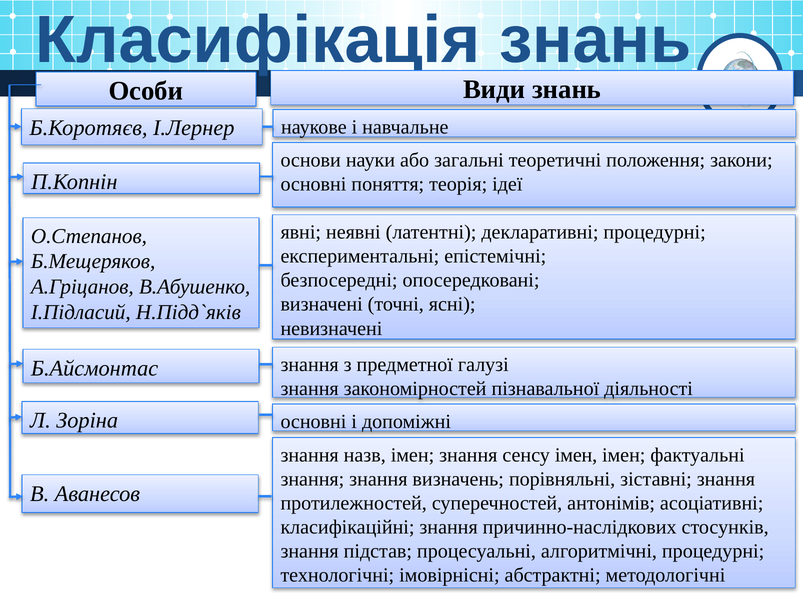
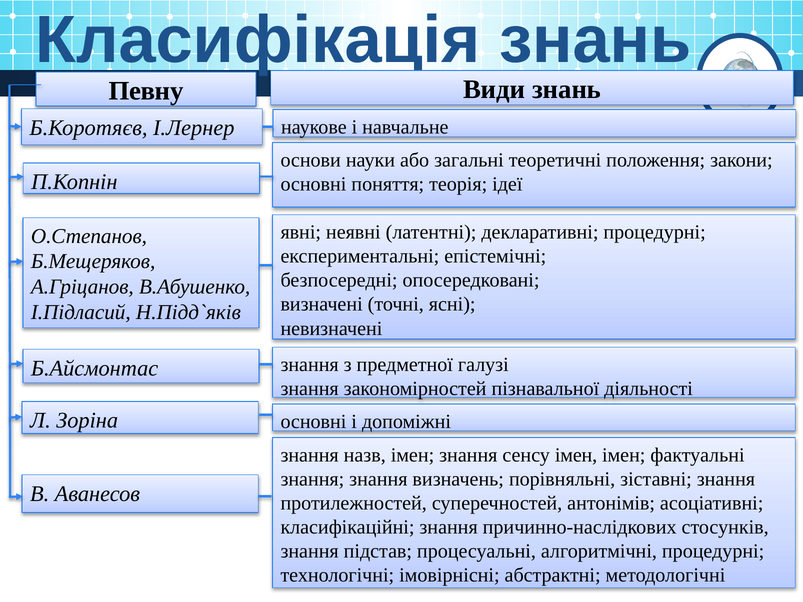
Особи: Особи -> Певну
